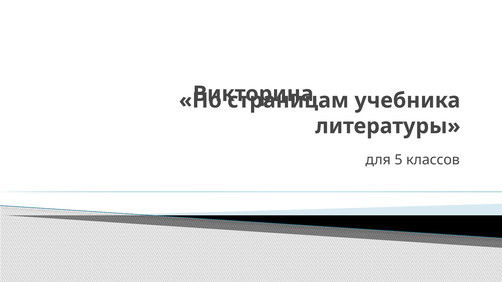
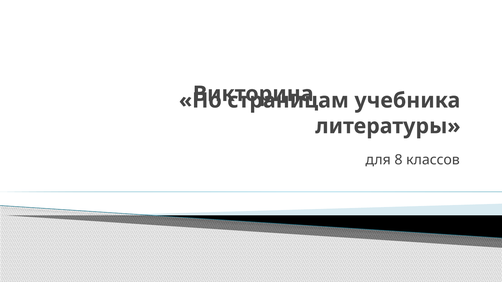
5: 5 -> 8
